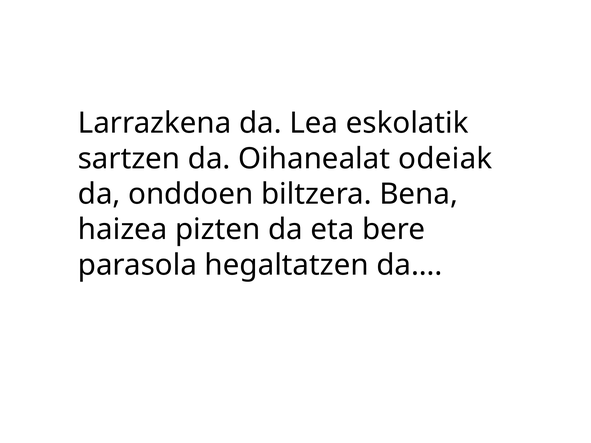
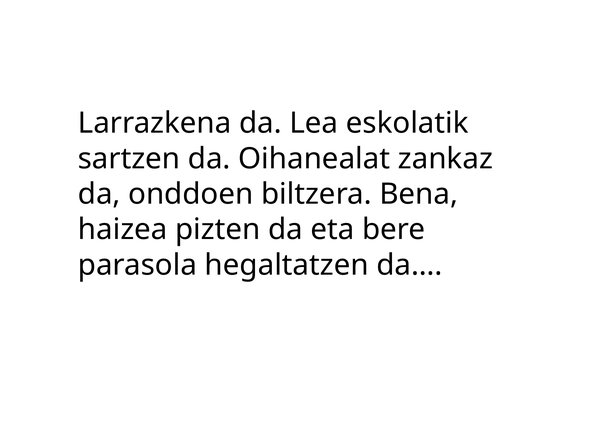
odeiak: odeiak -> zankaz
